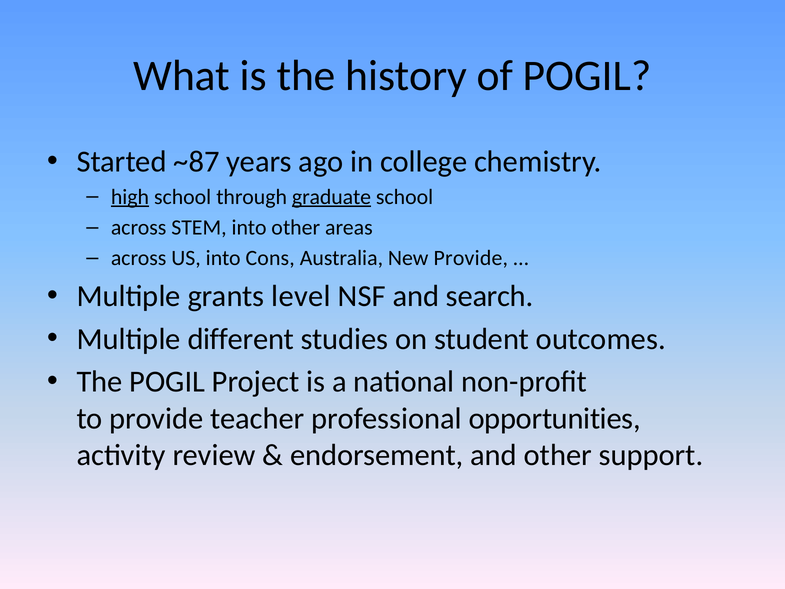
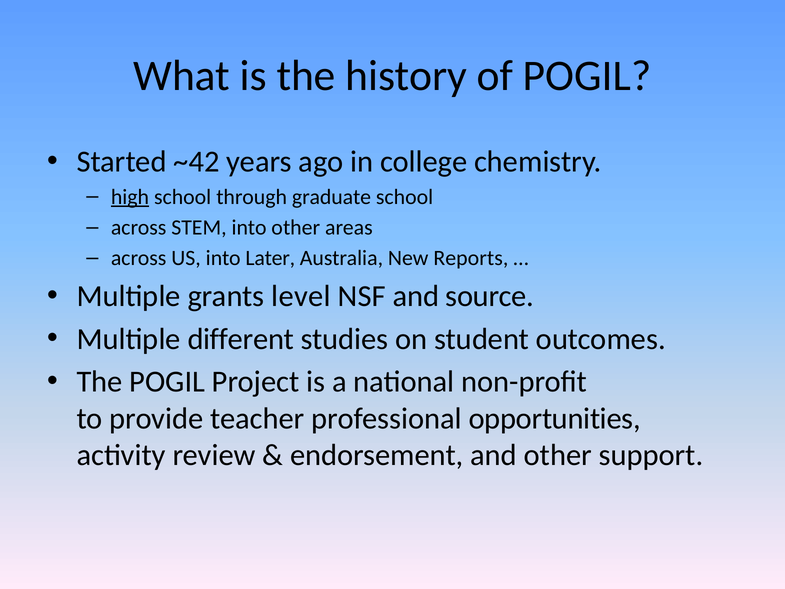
~87: ~87 -> ~42
graduate underline: present -> none
Cons: Cons -> Later
New Provide: Provide -> Reports
search: search -> source
